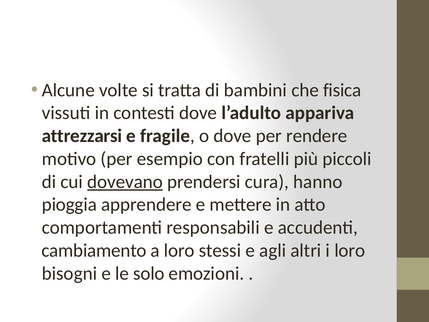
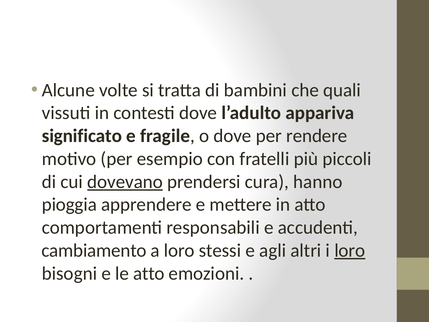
fisica: fisica -> quali
attrezzarsi: attrezzarsi -> significato
loro at (350, 250) underline: none -> present
le solo: solo -> atto
